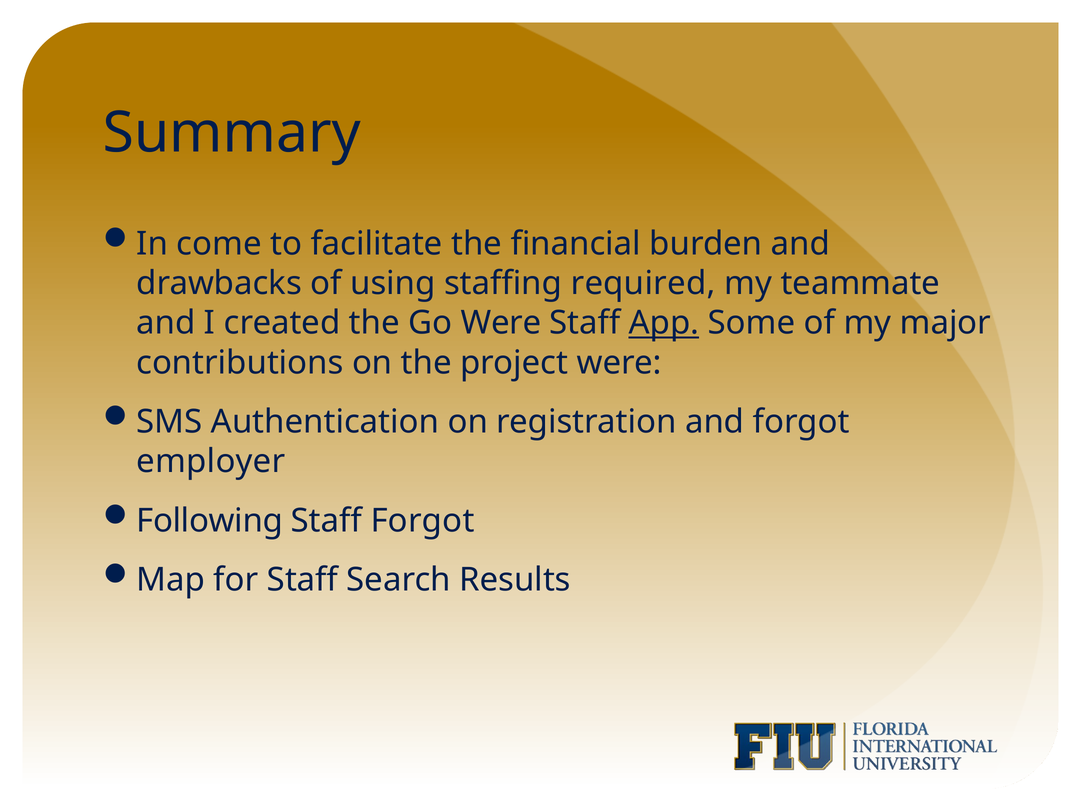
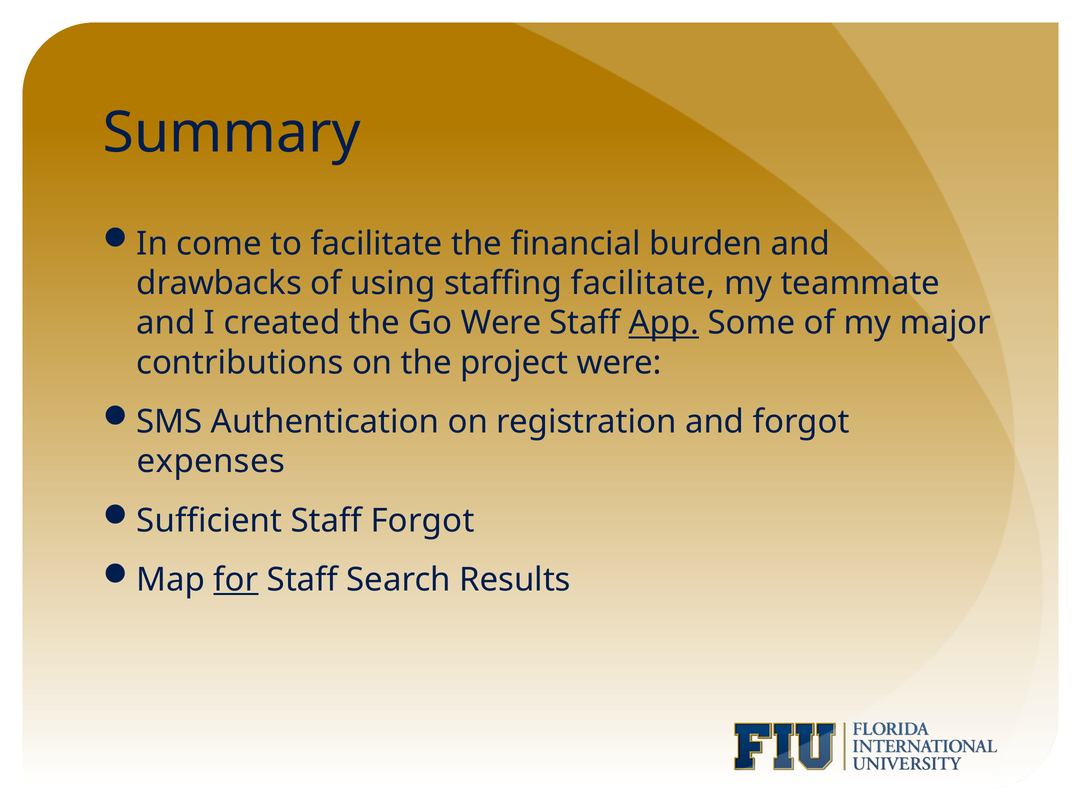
staffing required: required -> facilitate
employer: employer -> expenses
Following: Following -> Sufficient
for underline: none -> present
